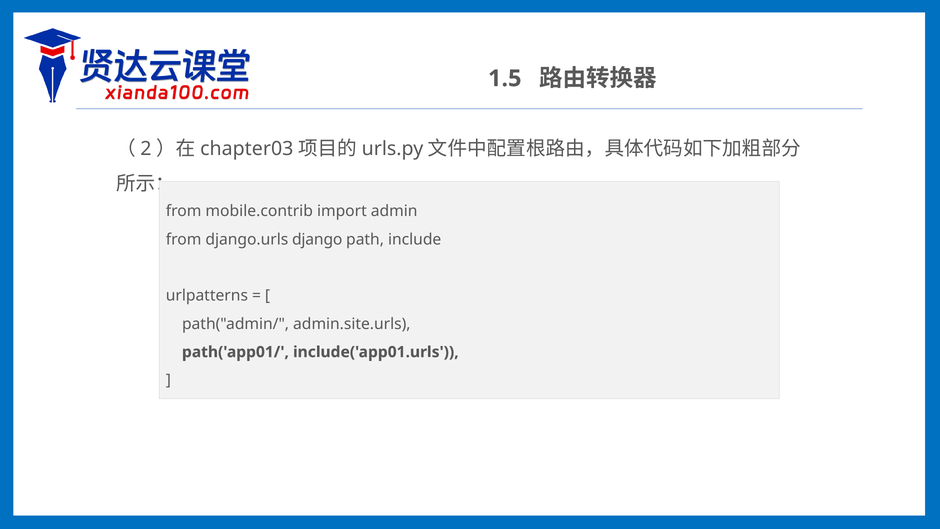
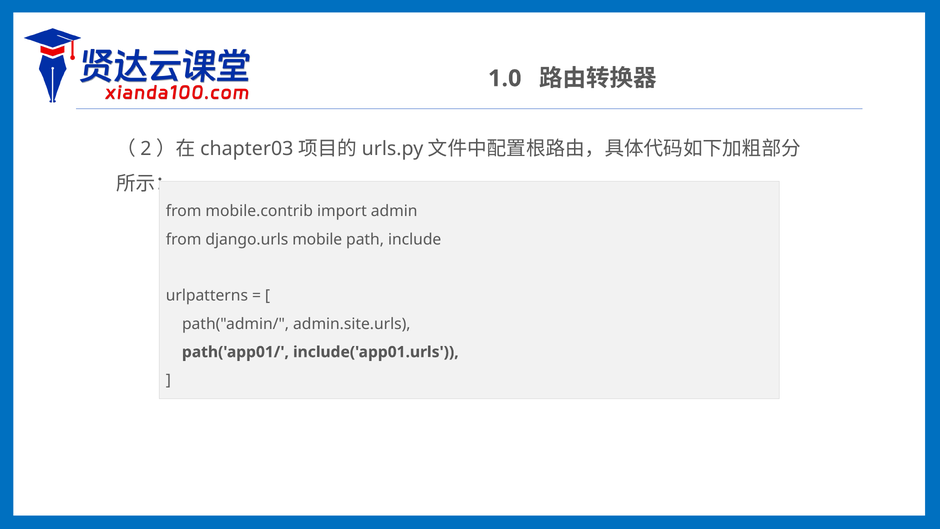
1.5: 1.5 -> 1.0
django: django -> mobile
